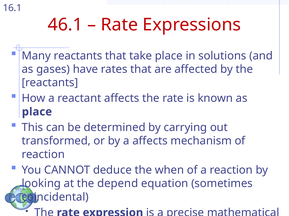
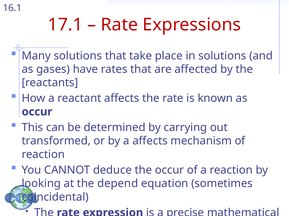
46.1: 46.1 -> 17.1
Many reactants: reactants -> solutions
place at (37, 112): place -> occur
the when: when -> occur
